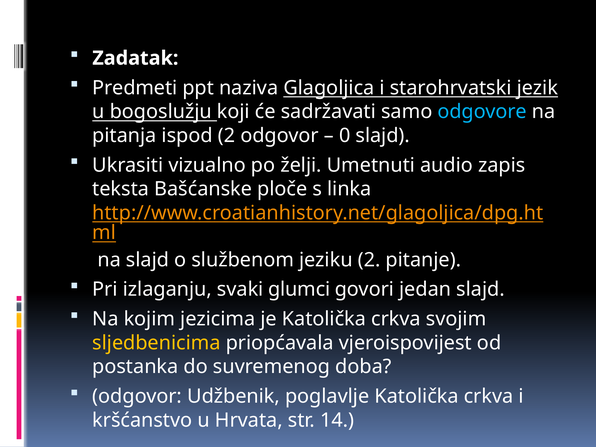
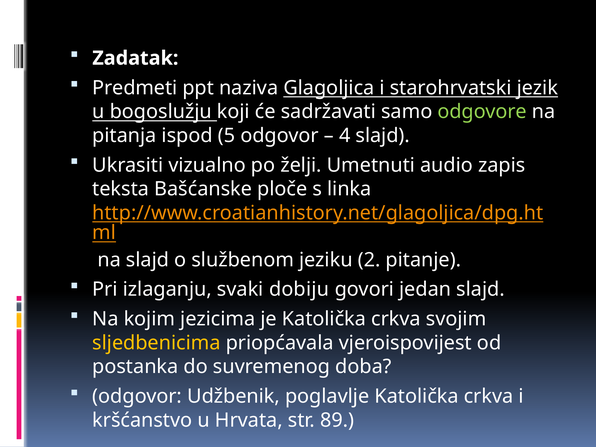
odgovore colour: light blue -> light green
ispod 2: 2 -> 5
0: 0 -> 4
glumci: glumci -> dobiju
14: 14 -> 89
